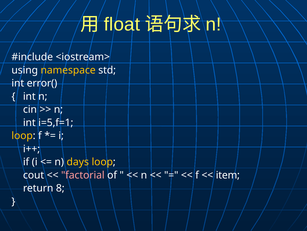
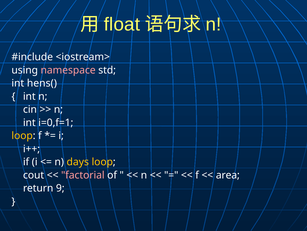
namespace colour: yellow -> pink
error(: error( -> hens(
i=5,f=1: i=5,f=1 -> i=0,f=1
item: item -> area
8: 8 -> 9
